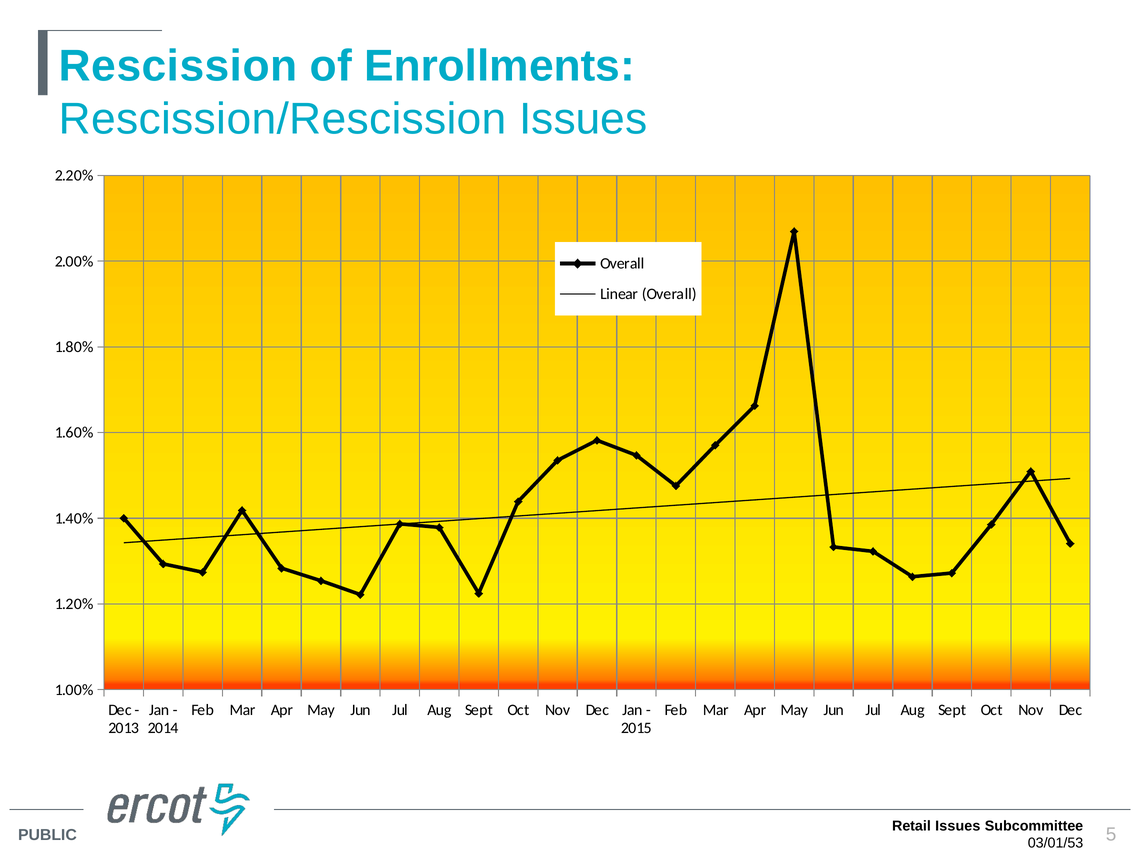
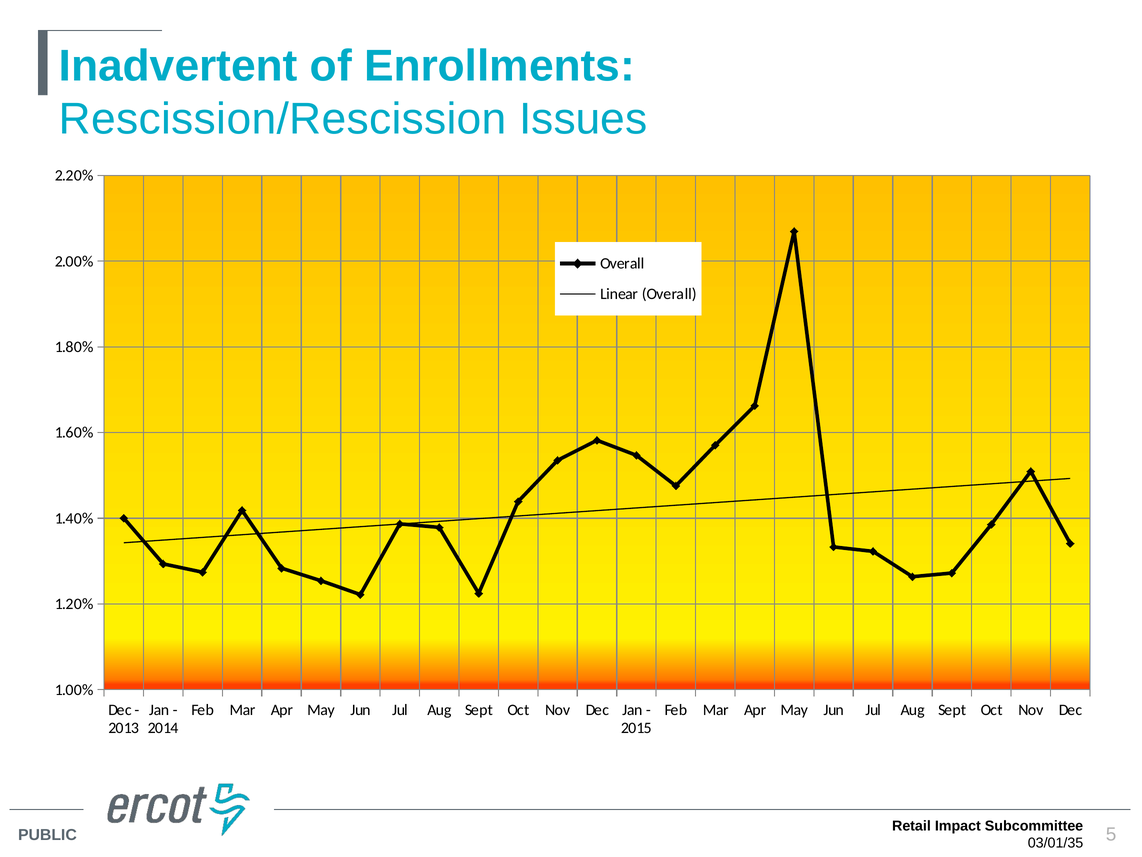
Rescission: Rescission -> Inadvertent
Retail Issues: Issues -> Impact
03/01/53: 03/01/53 -> 03/01/35
